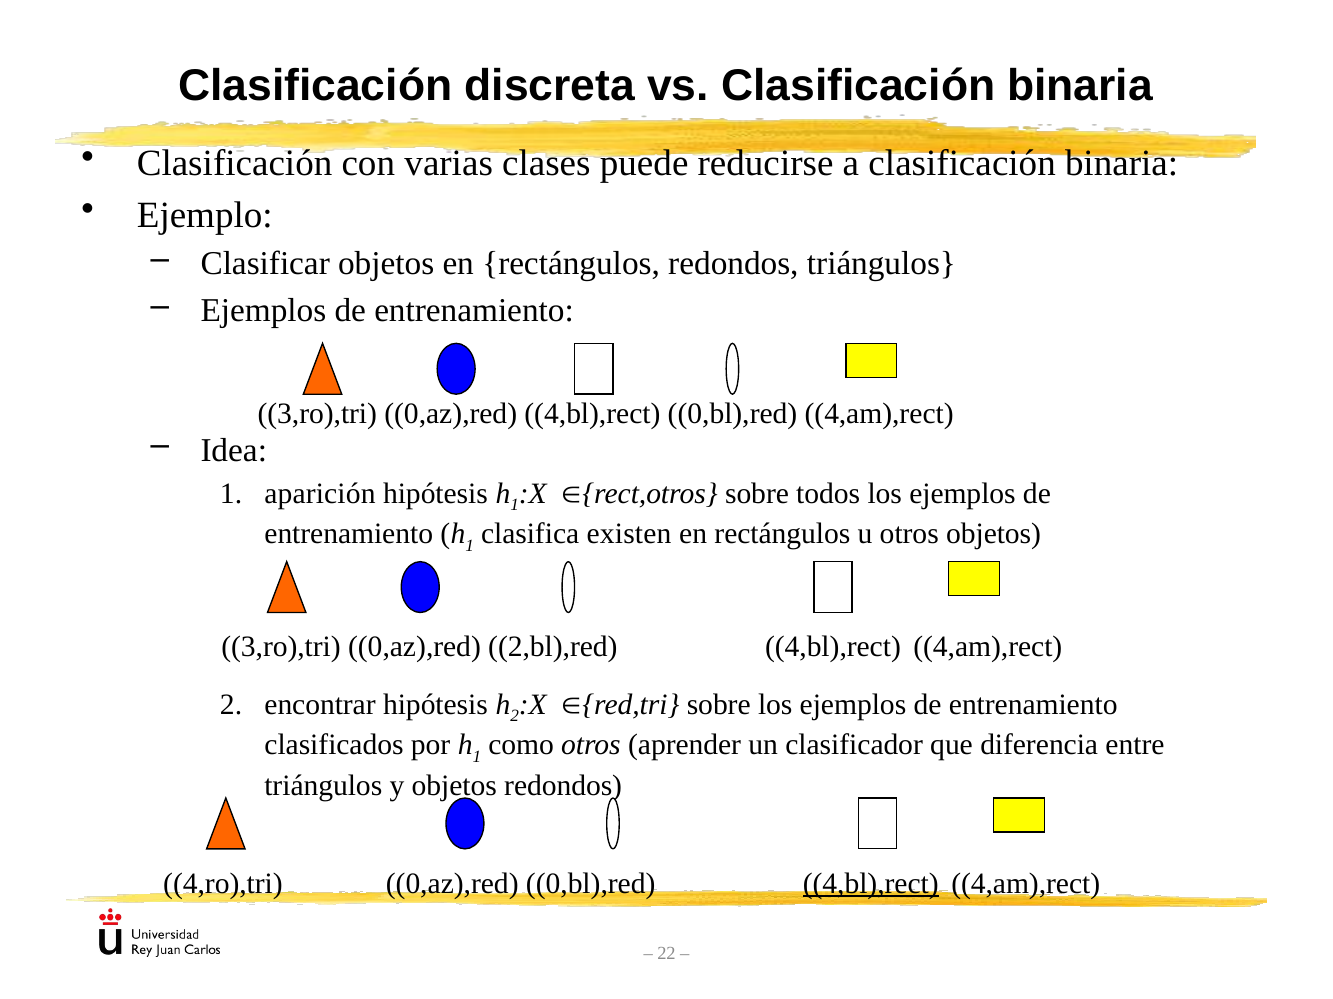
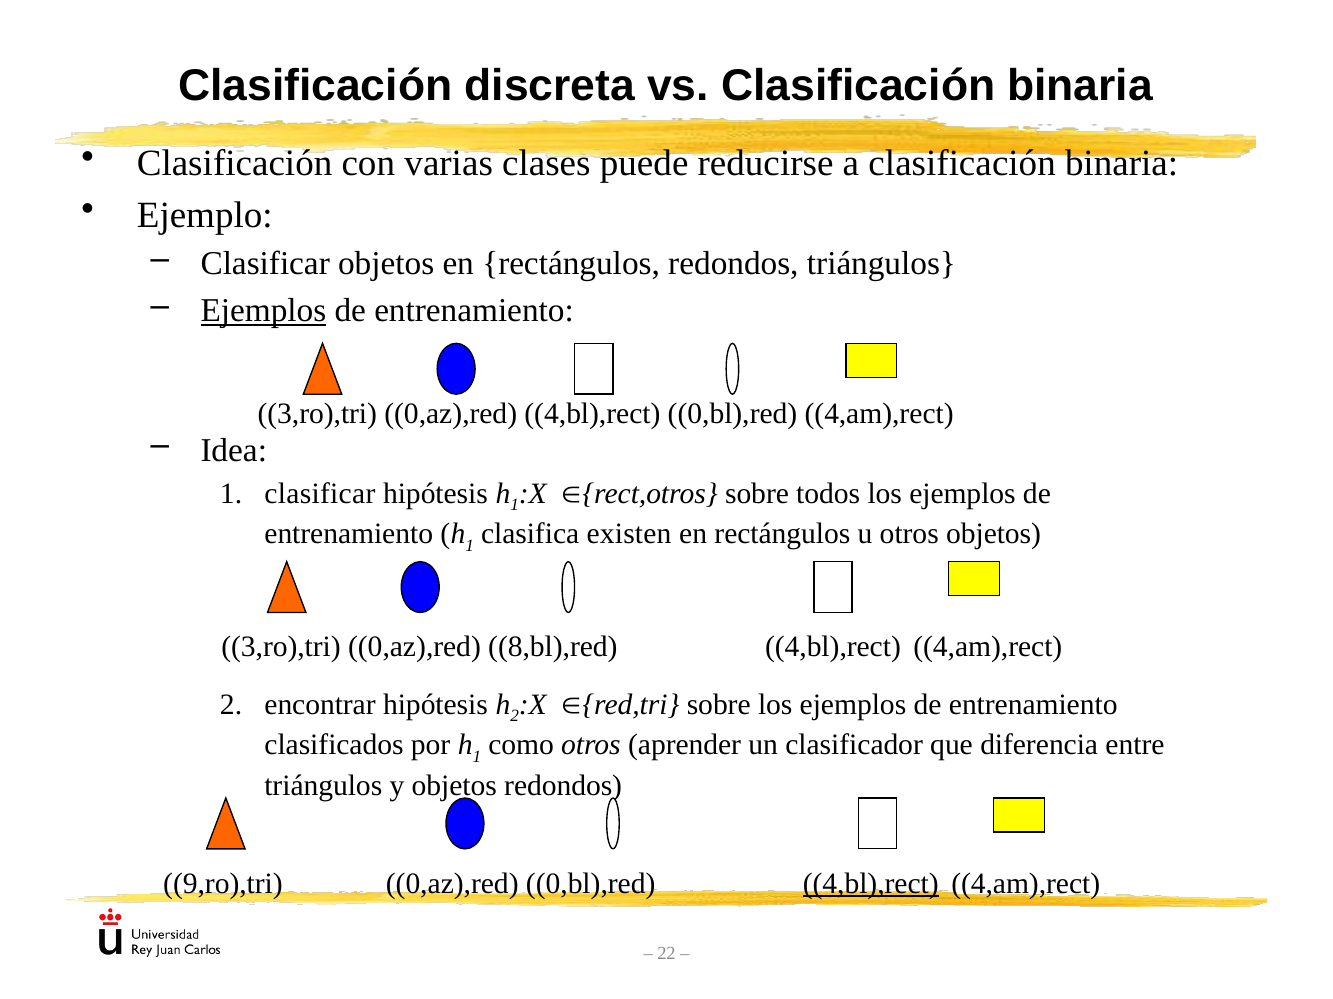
Ejemplos at (263, 311) underline: none -> present
aparición at (320, 494): aparición -> clasificar
2,bl),red: 2,bl),red -> 8,bl),red
4,ro),tri: 4,ro),tri -> 9,ro),tri
